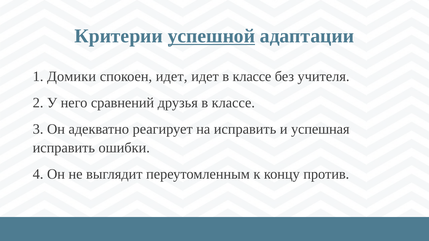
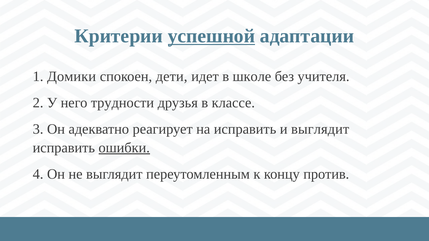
спокоен идет: идет -> дети
идет в классе: классе -> школе
сравнений: сравнений -> трудности
и успешная: успешная -> выглядит
ошибки underline: none -> present
